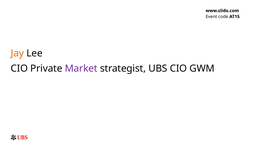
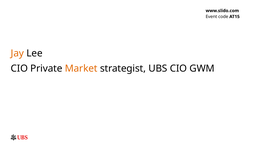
Market colour: purple -> orange
